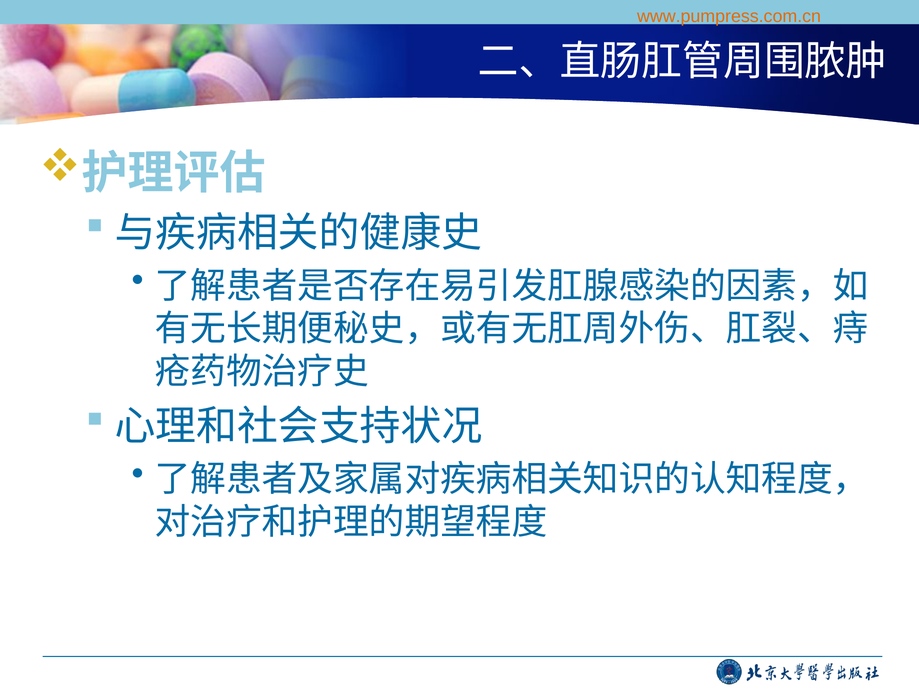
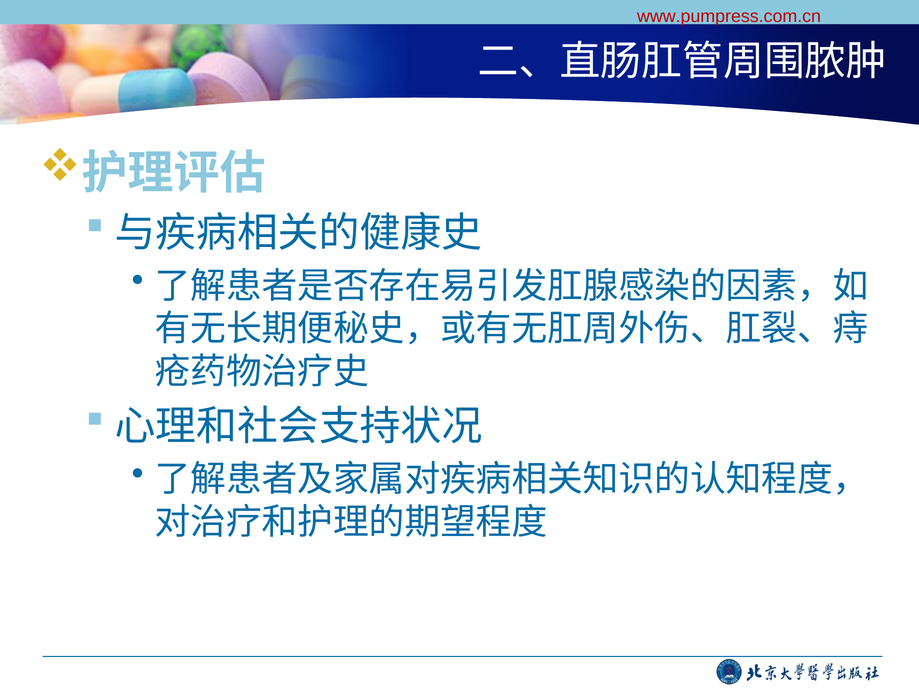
www.pumpress.com.cn colour: orange -> red
